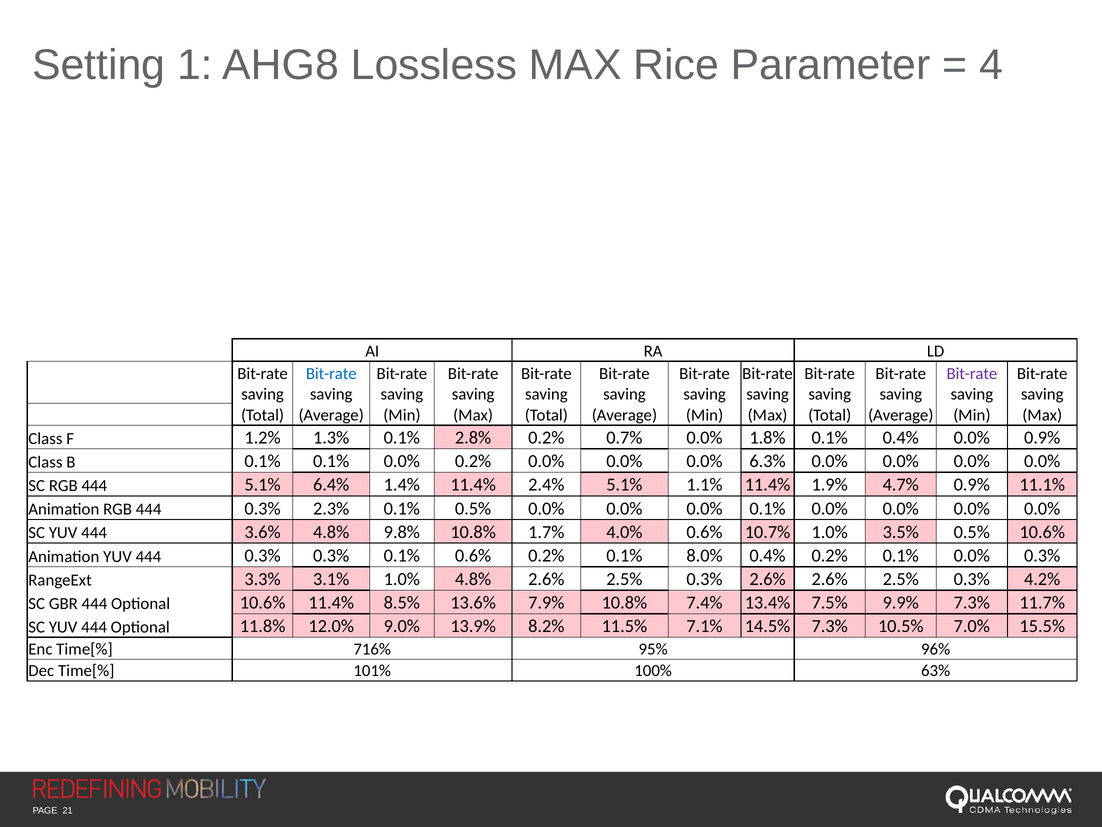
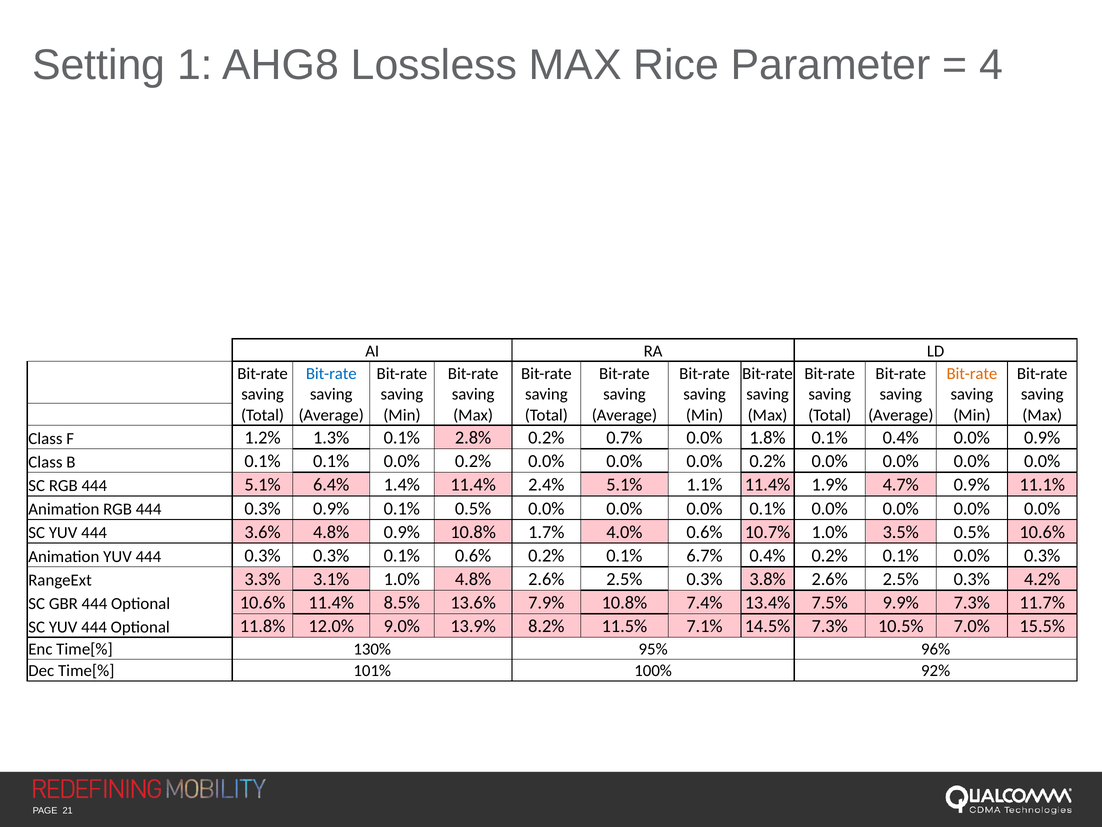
Bit-rate at (972, 373) colour: purple -> orange
0.0% 0.0% 6.3%: 6.3% -> 0.2%
0.3% 2.3%: 2.3% -> 0.9%
4.8% 9.8%: 9.8% -> 0.9%
8.0%: 8.0% -> 6.7%
0.3% 2.6%: 2.6% -> 3.8%
716%: 716% -> 130%
63%: 63% -> 92%
